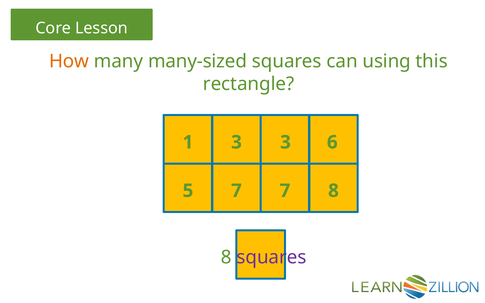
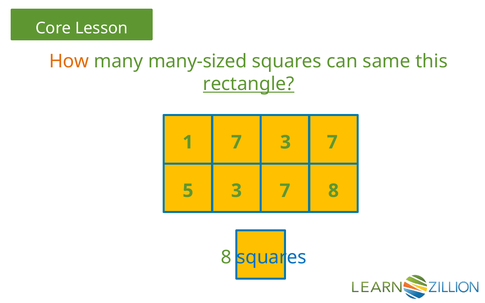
using: using -> same
rectangle underline: none -> present
1 3: 3 -> 7
3 6: 6 -> 7
5 7: 7 -> 3
squares at (272, 258) colour: purple -> blue
